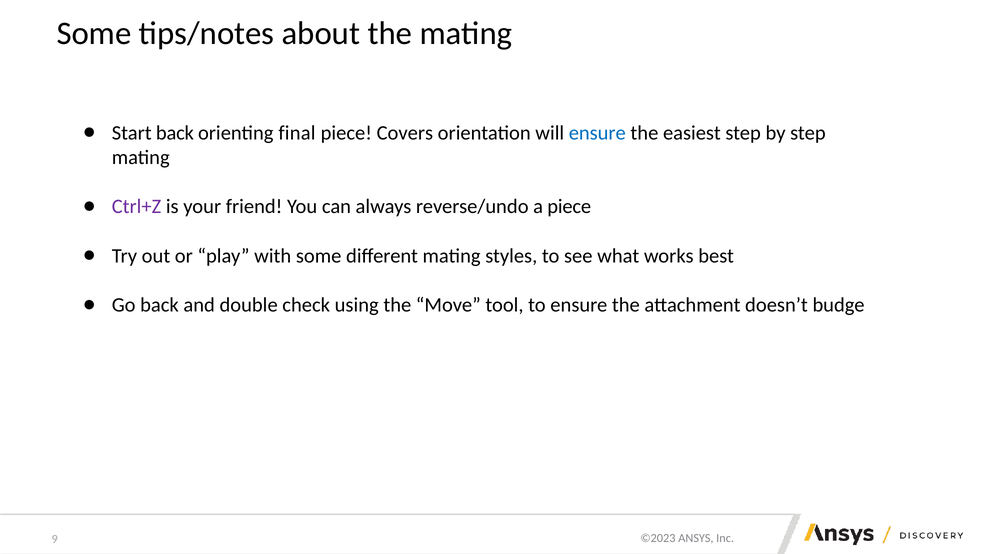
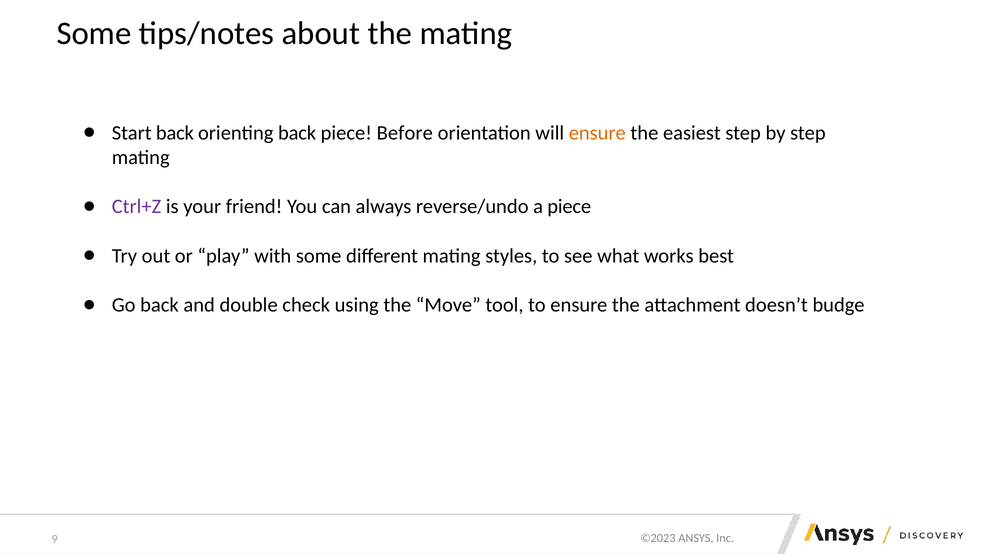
orienting final: final -> back
Covers: Covers -> Before
ensure at (597, 133) colour: blue -> orange
